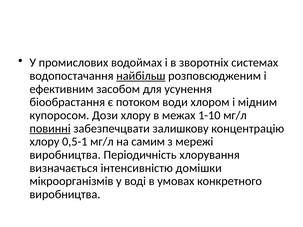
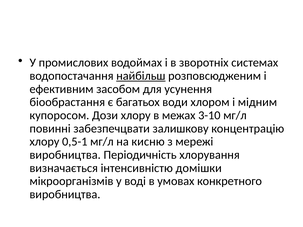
потоком: потоком -> багатьох
1-10: 1-10 -> 3-10
повинні underline: present -> none
самим: самим -> кисню
